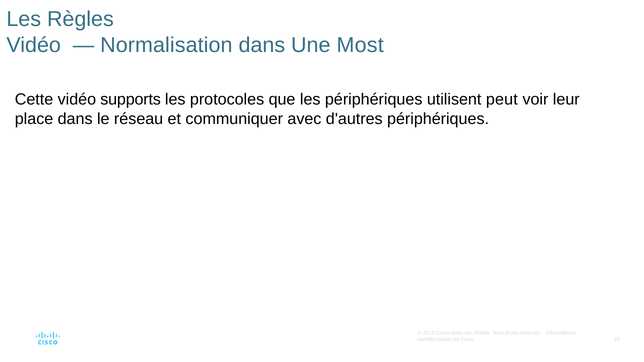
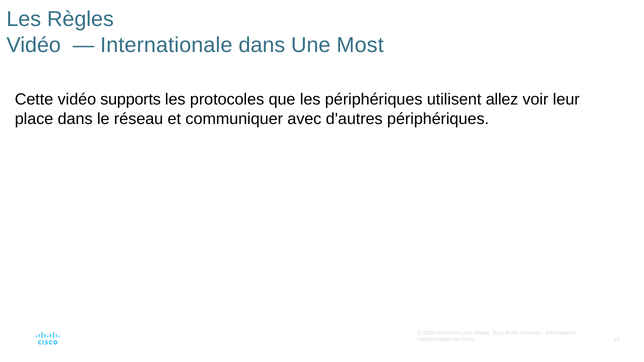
Normalisation: Normalisation -> Internationale
peut: peut -> allez
